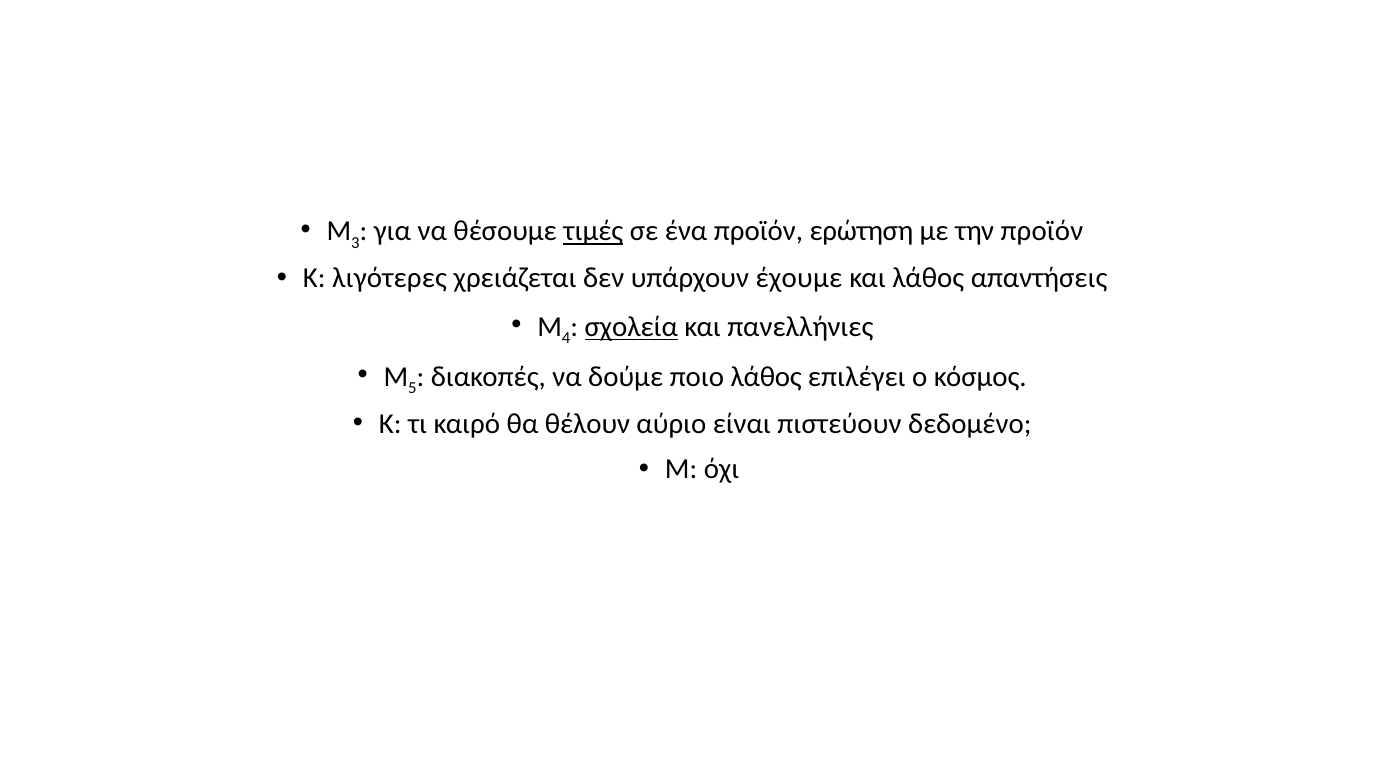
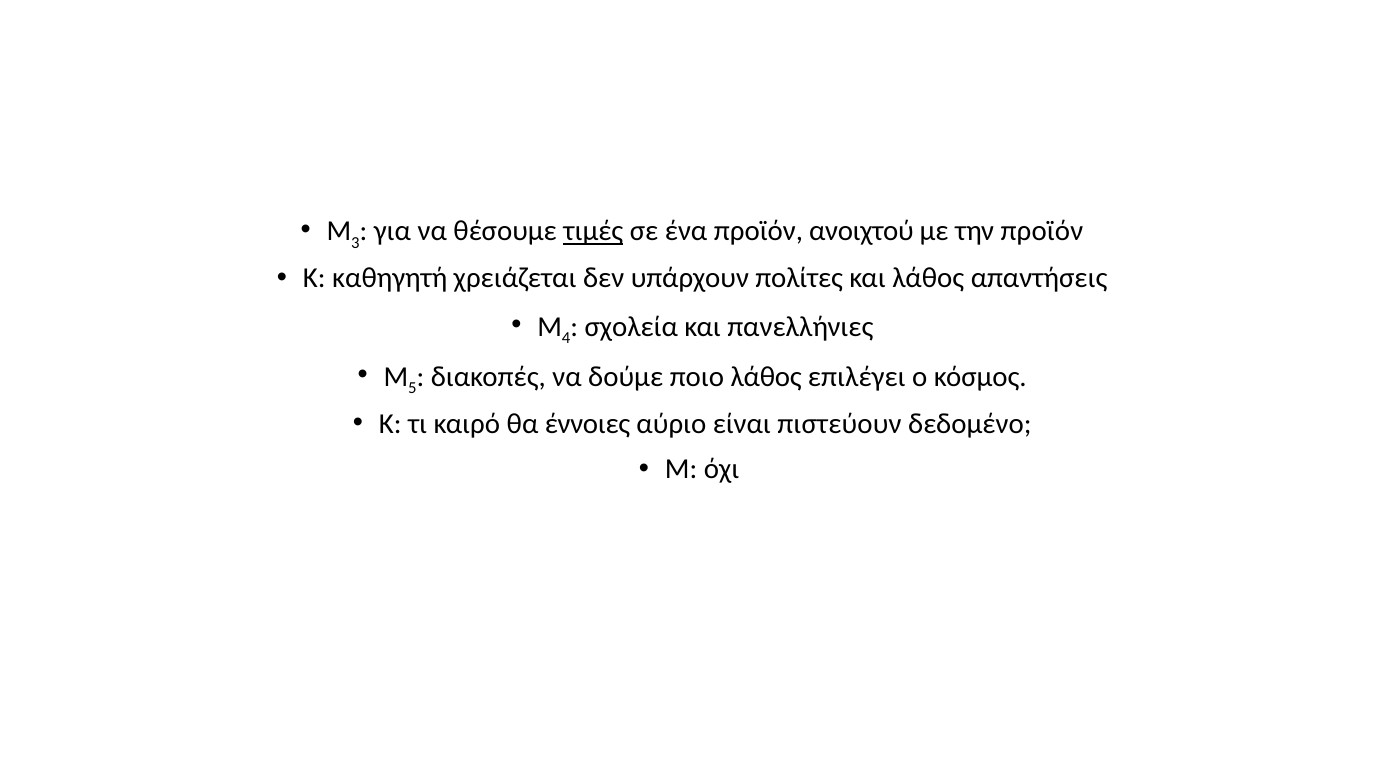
ερώτηση: ερώτηση -> ανοιχτού
λιγότερες: λιγότερες -> καθηγητή
έχουμε: έχουμε -> πολίτες
σχολεία underline: present -> none
θέλουν: θέλουν -> έννοιες
